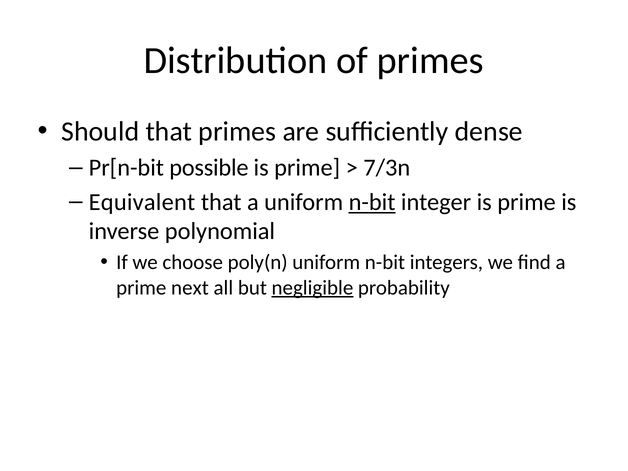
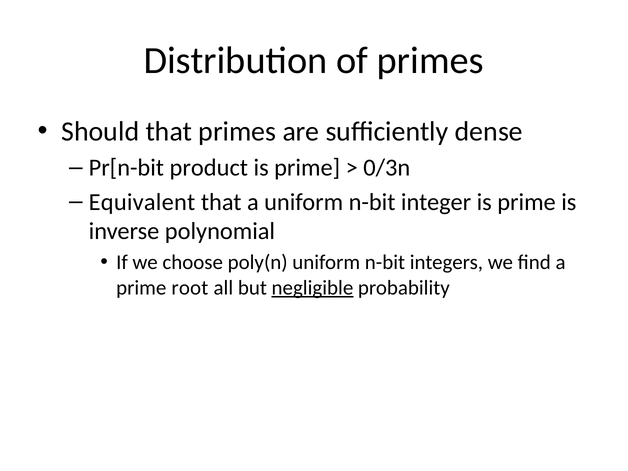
possible: possible -> product
7/3n: 7/3n -> 0/3n
n-bit at (372, 202) underline: present -> none
next: next -> root
